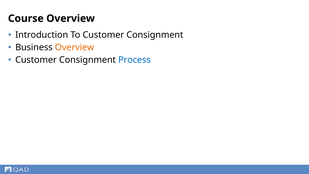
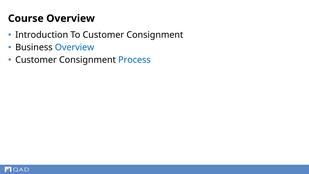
Overview at (75, 47) colour: orange -> blue
